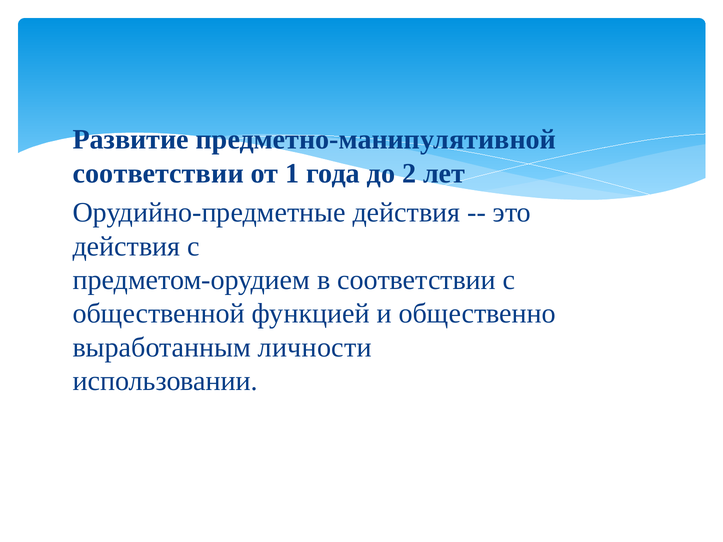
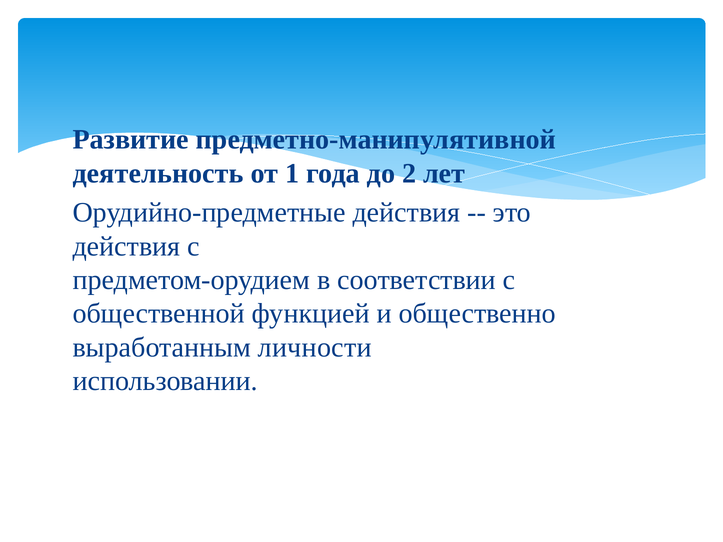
соответствии at (158, 173): соответствии -> деятельность
